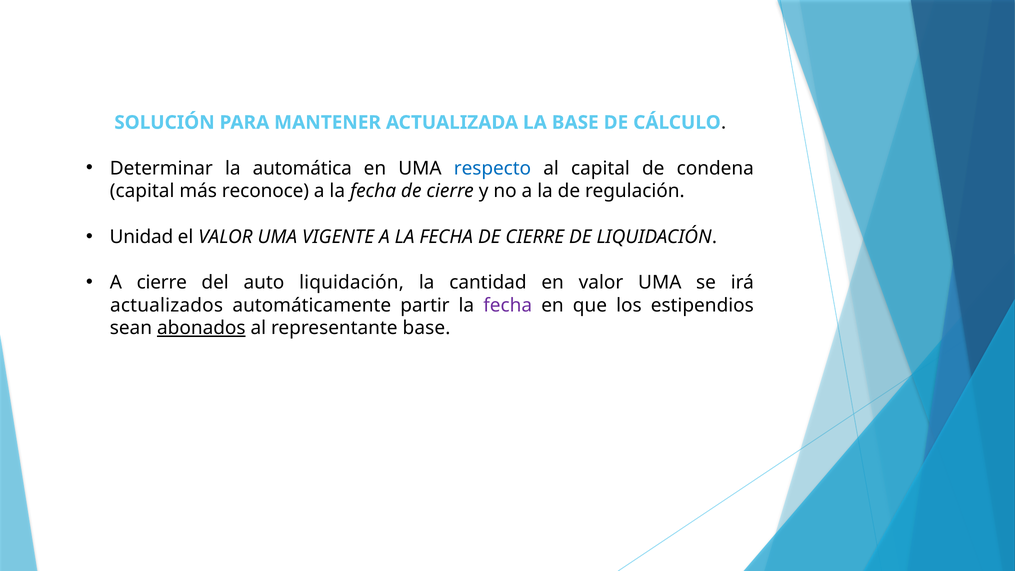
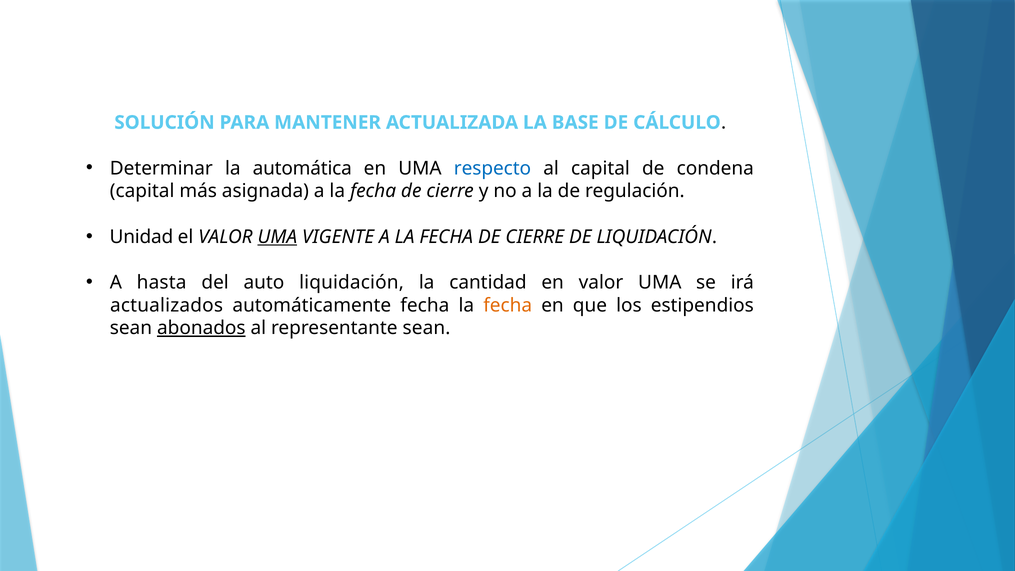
reconoce: reconoce -> asignada
UMA at (277, 237) underline: none -> present
A cierre: cierre -> hasta
automáticamente partir: partir -> fecha
fecha at (508, 305) colour: purple -> orange
representante base: base -> sean
